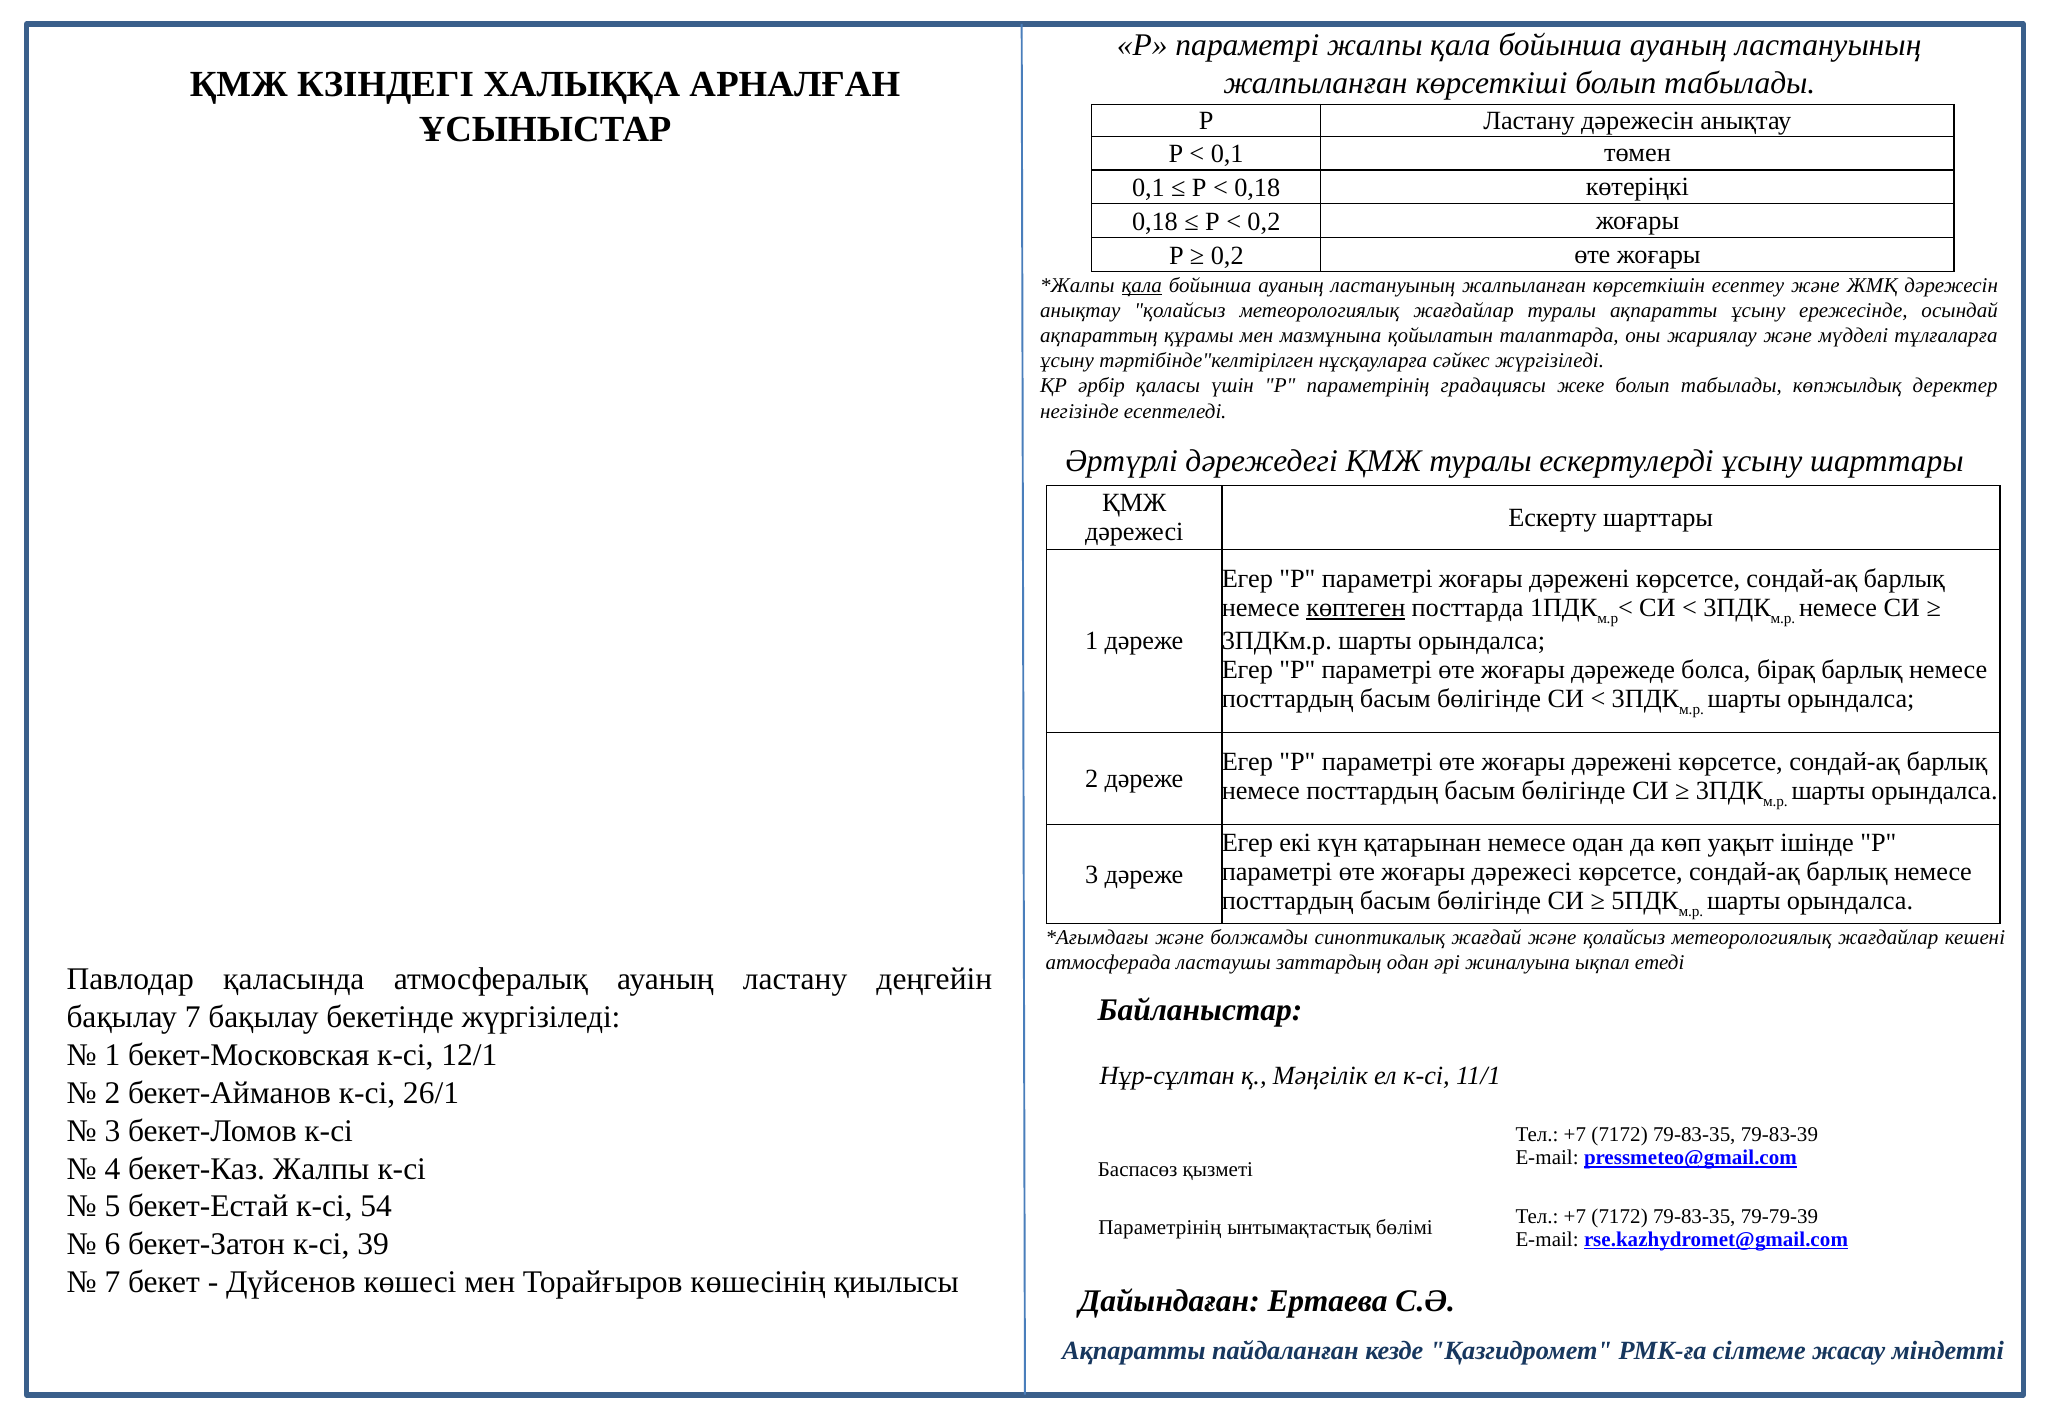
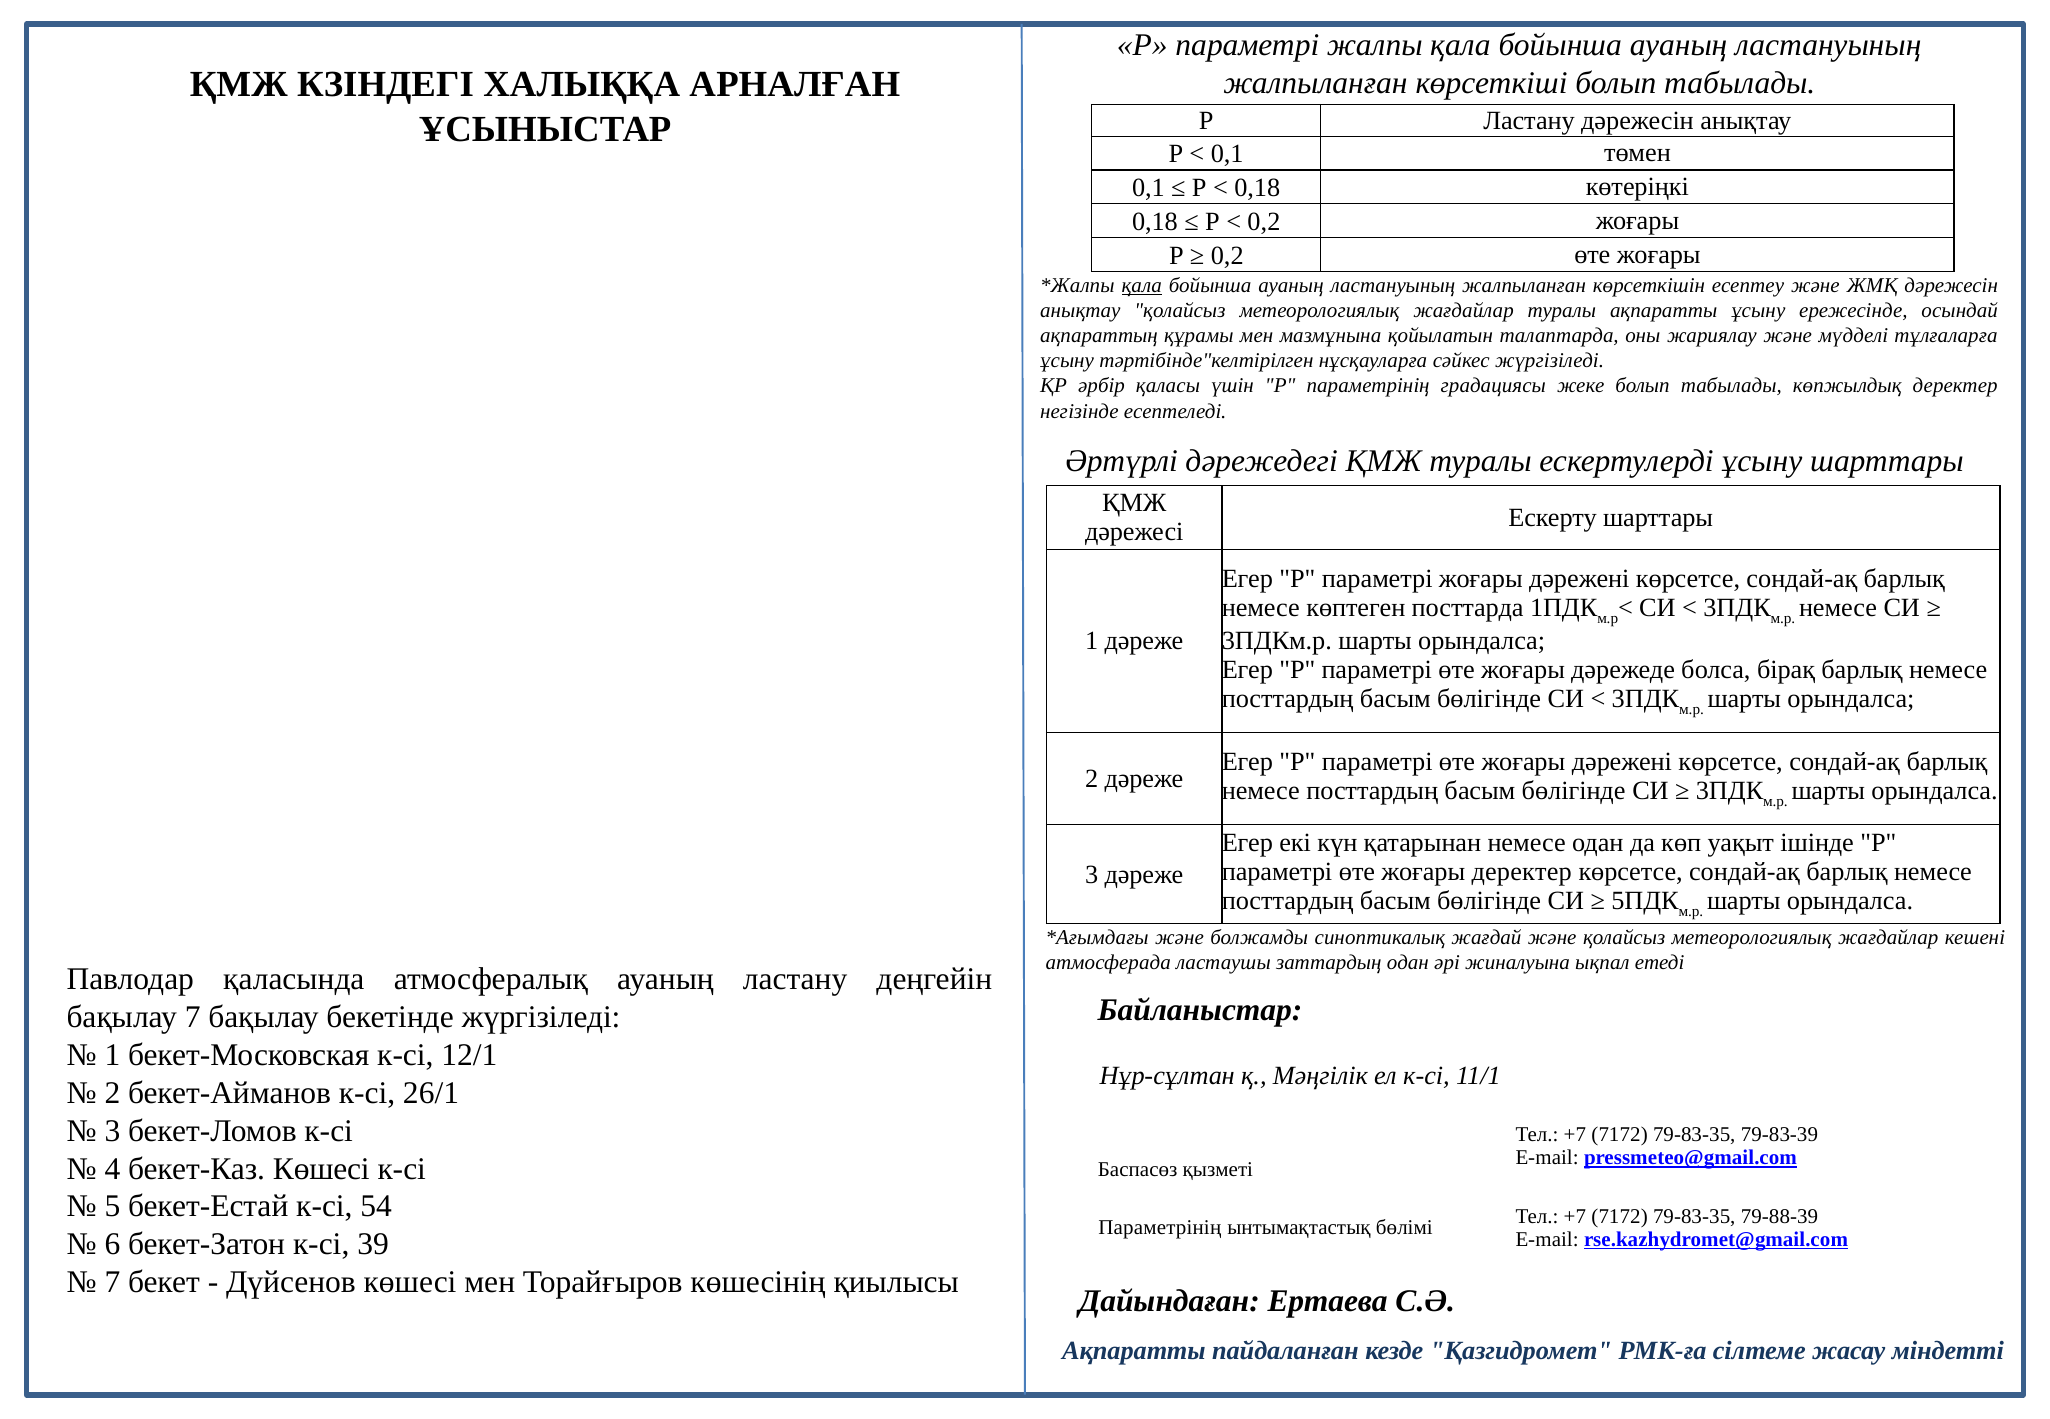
көптеген underline: present -> none
жоғары дәрежесі: дәрежесі -> деректер
бекет-Каз Жалпы: Жалпы -> Көшесі
79-79-39: 79-79-39 -> 79-88-39
